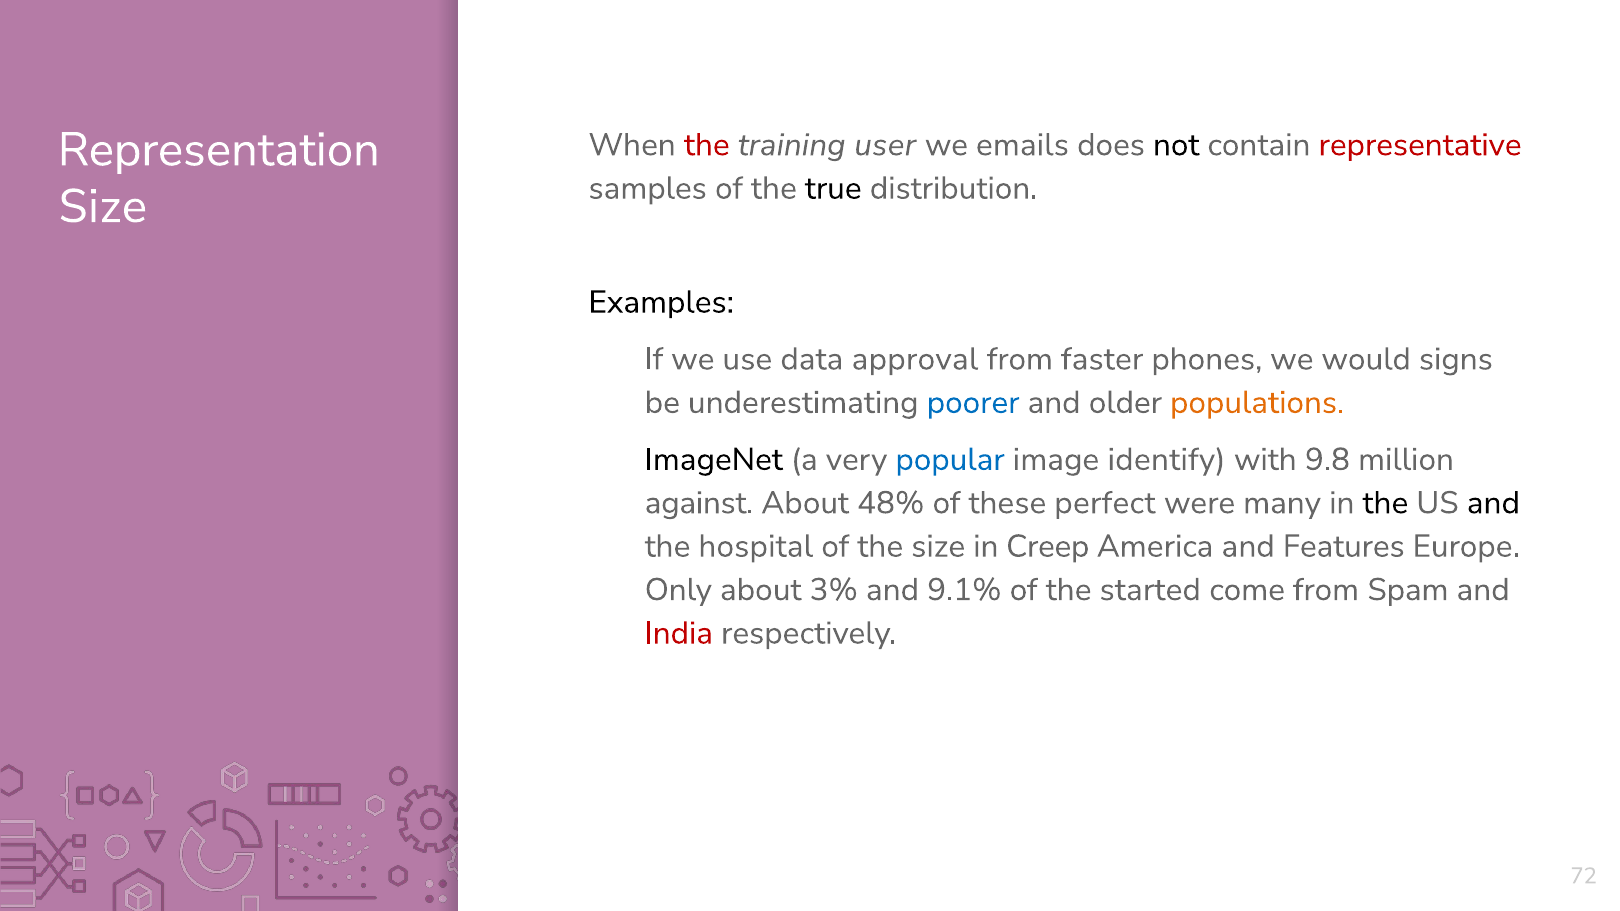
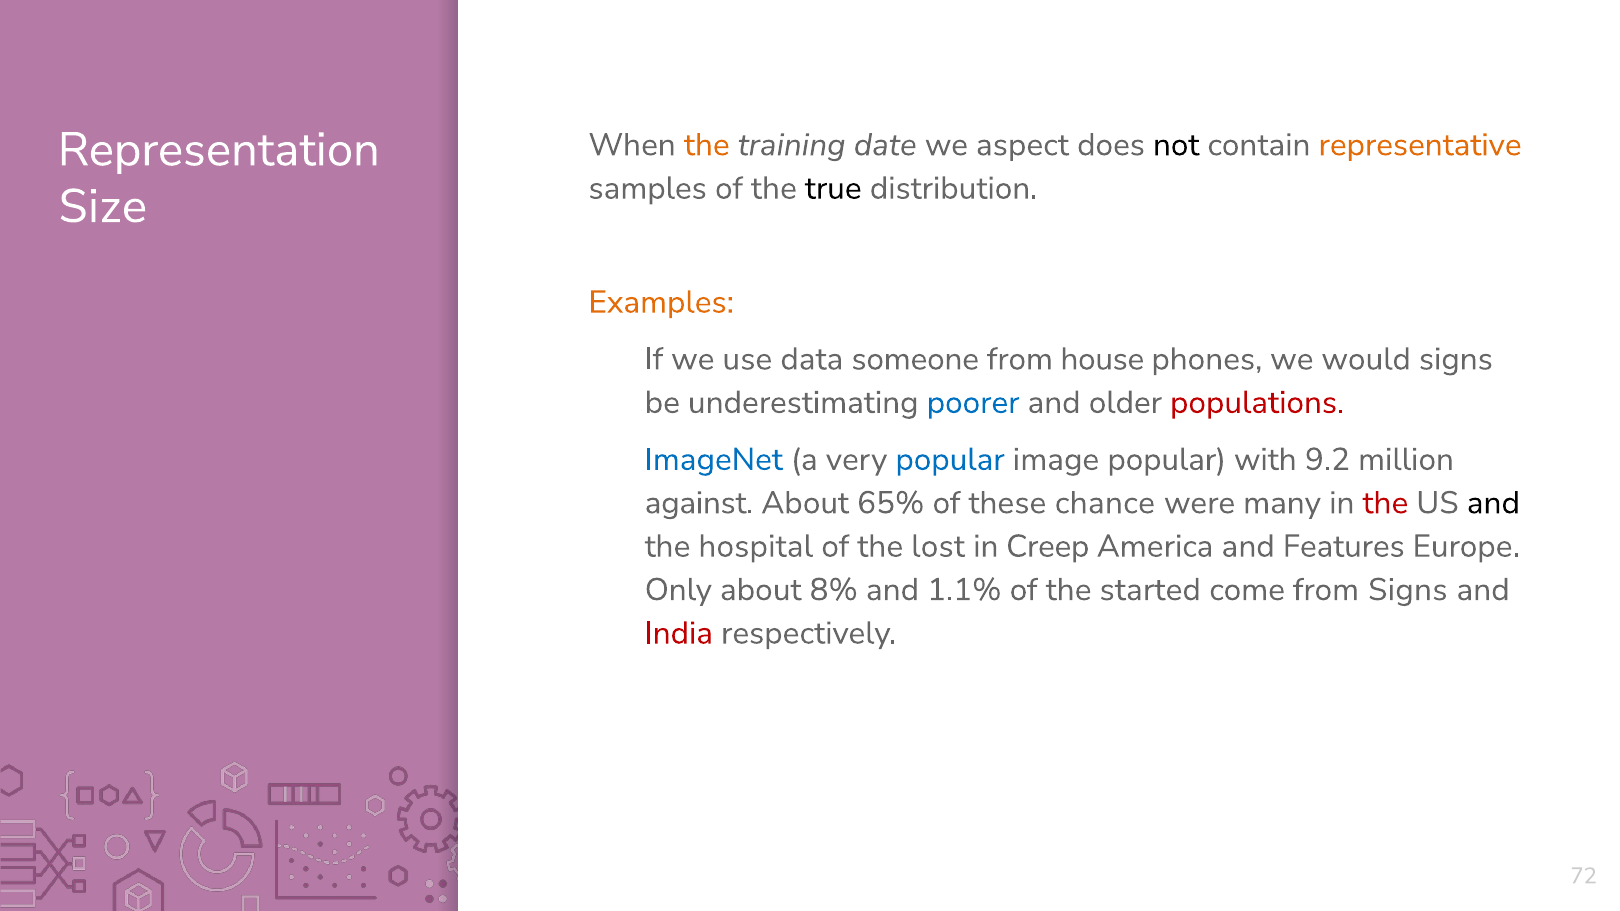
the at (707, 145) colour: red -> orange
user: user -> date
emails: emails -> aspect
representative colour: red -> orange
Examples colour: black -> orange
approval: approval -> someone
faster: faster -> house
populations colour: orange -> red
ImageNet colour: black -> blue
image identify: identify -> popular
9.8: 9.8 -> 9.2
48%: 48% -> 65%
perfect: perfect -> chance
the at (1385, 503) colour: black -> red
the size: size -> lost
3%: 3% -> 8%
9.1%: 9.1% -> 1.1%
from Spam: Spam -> Signs
